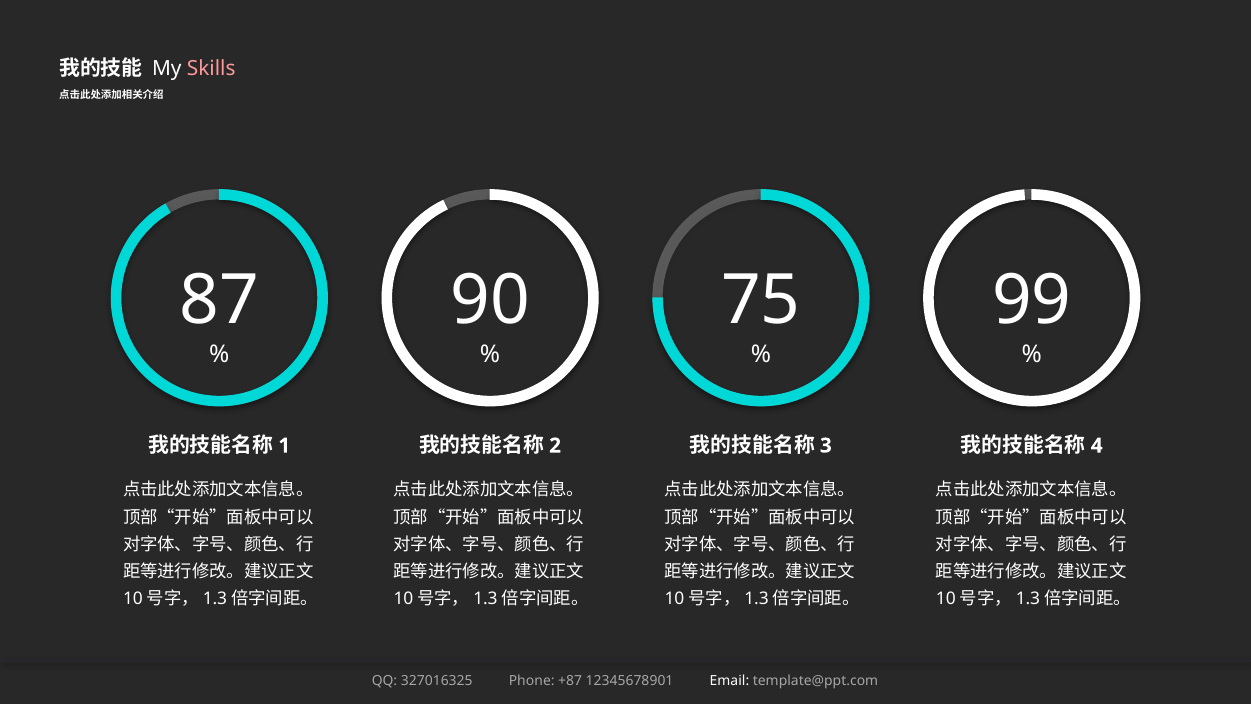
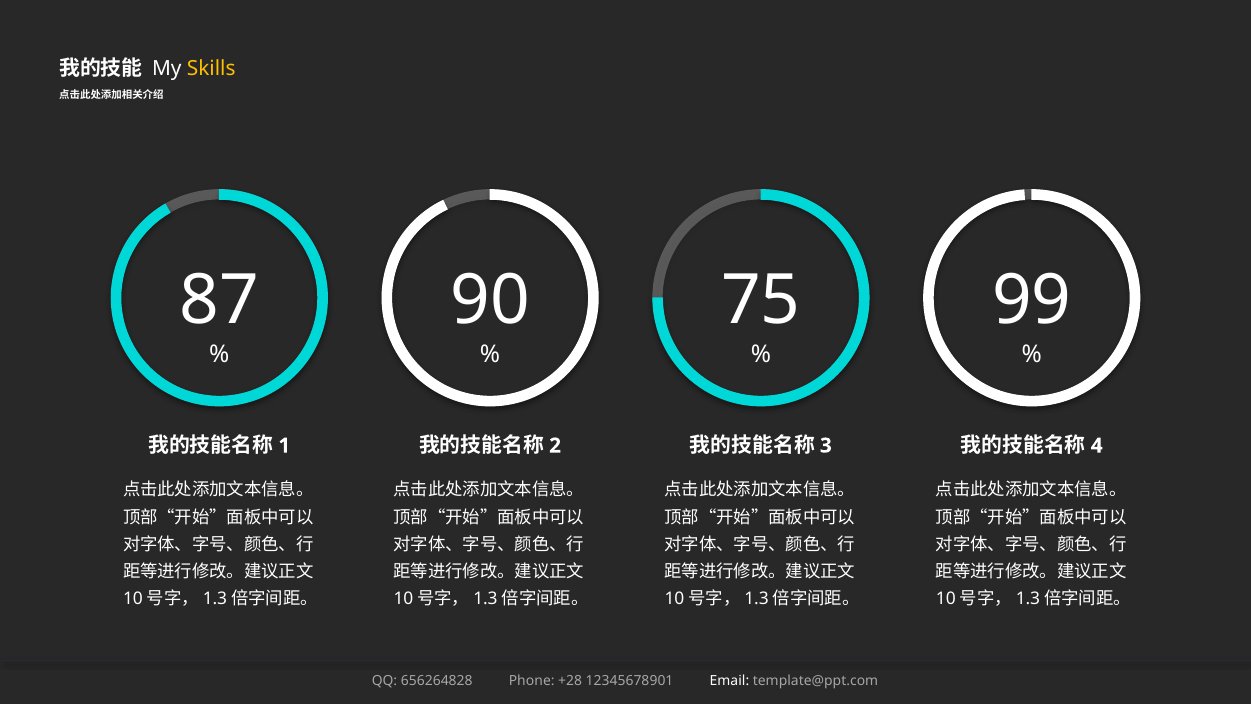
Skills colour: pink -> yellow
327016325: 327016325 -> 656264828
+87: +87 -> +28
